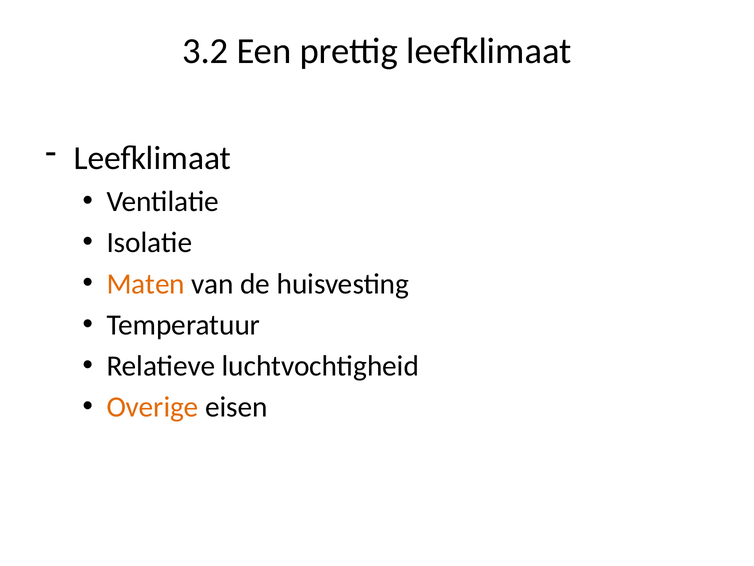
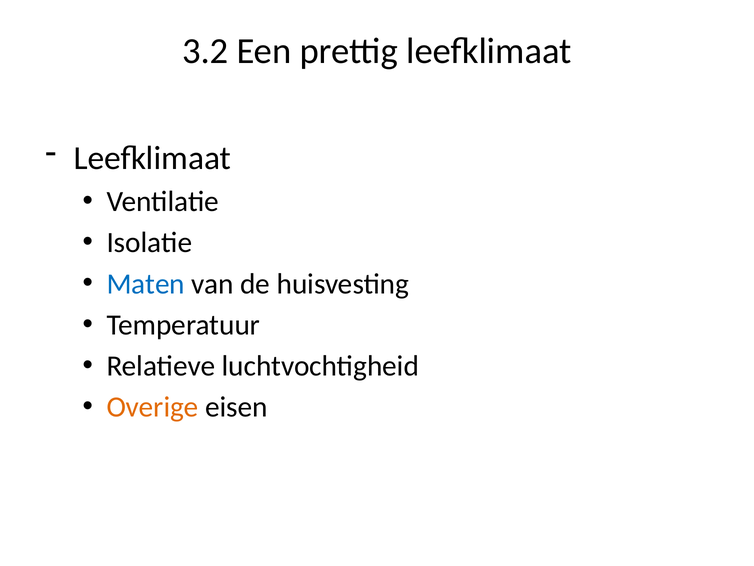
Maten colour: orange -> blue
